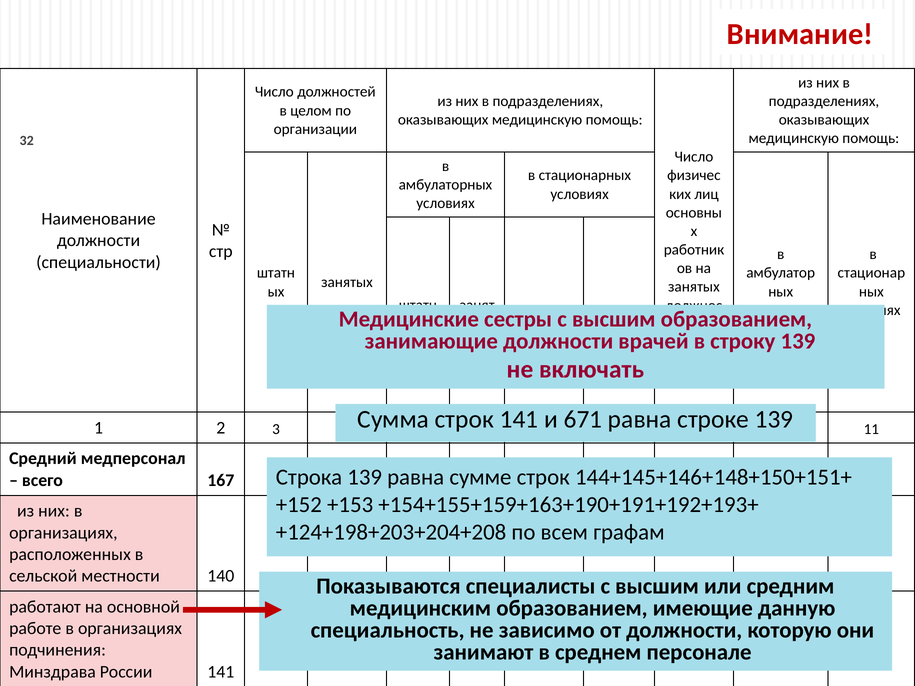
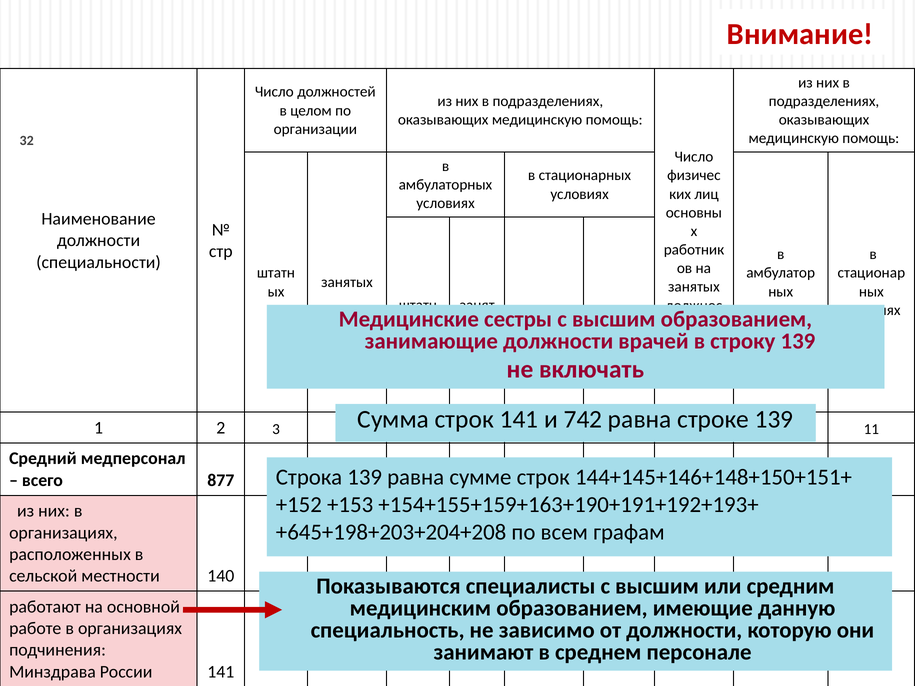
671: 671 -> 742
167: 167 -> 877
+124+198+203+204+208: +124+198+203+204+208 -> +645+198+203+204+208
